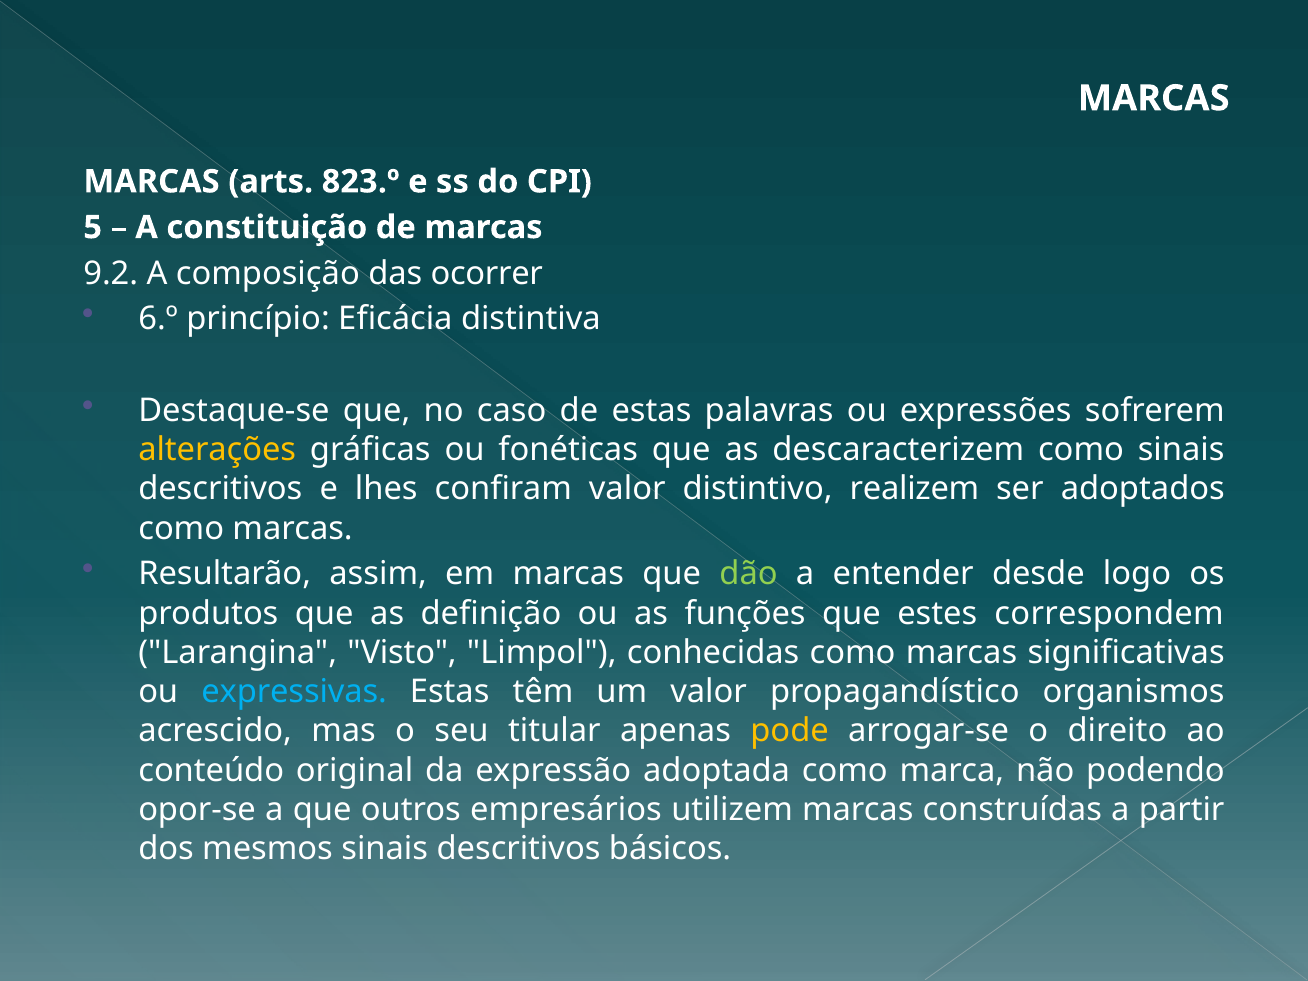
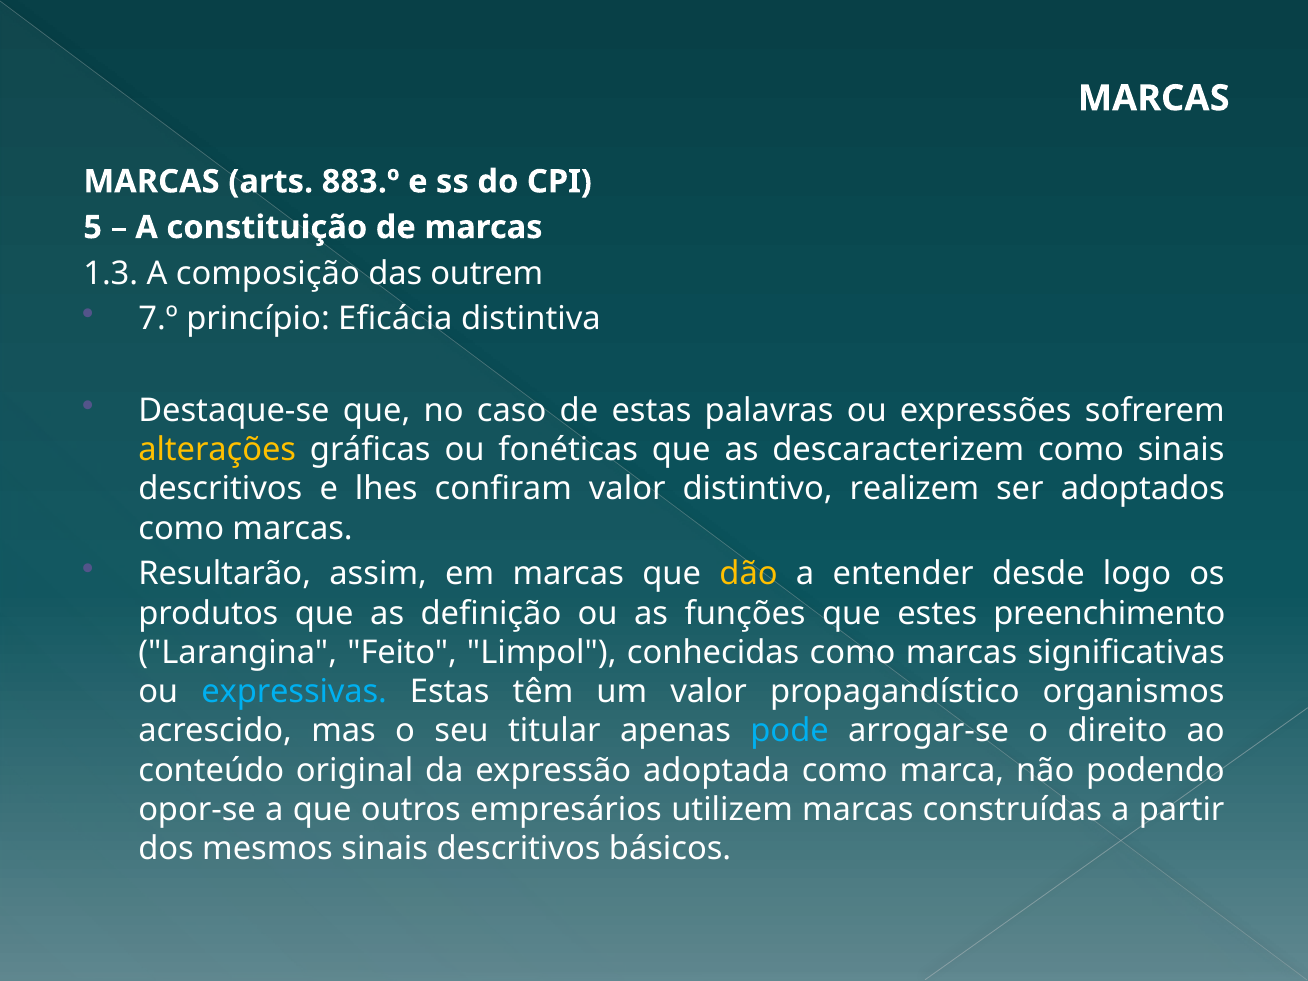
823.º: 823.º -> 883.º
9.2: 9.2 -> 1.3
ocorrer: ocorrer -> outrem
6.º: 6.º -> 7.º
dão colour: light green -> yellow
correspondem: correspondem -> preenchimento
Visto: Visto -> Feito
pode colour: yellow -> light blue
